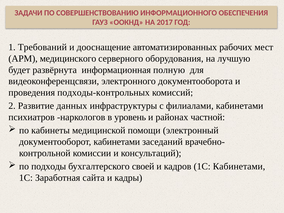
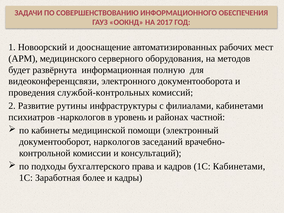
Требований: Требований -> Новоорский
лучшую: лучшую -> методов
подходы-контрольных: подходы-контрольных -> службой-контрольных
данных: данных -> рутины
документооборот кабинетами: кабинетами -> наркологов
своей: своей -> права
сайта: сайта -> более
